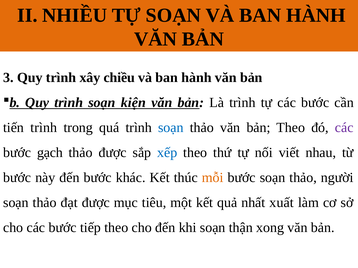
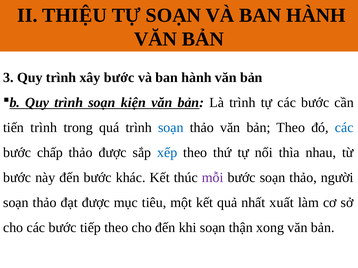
NHIỀU: NHIỀU -> THIỆU
xây chiều: chiều -> bước
các at (344, 128) colour: purple -> blue
gạch: gạch -> chấp
viết: viết -> thìa
mỗi colour: orange -> purple
